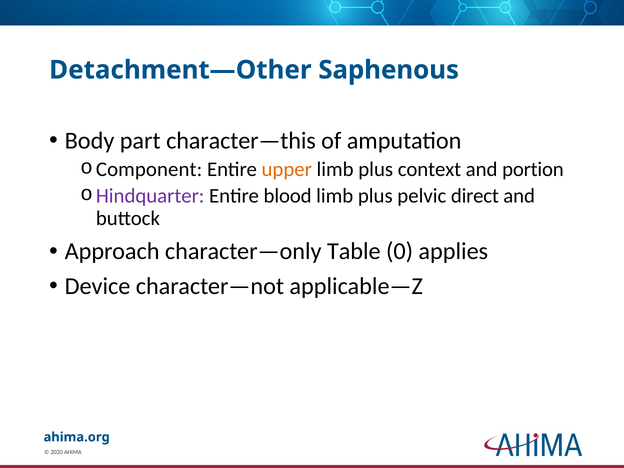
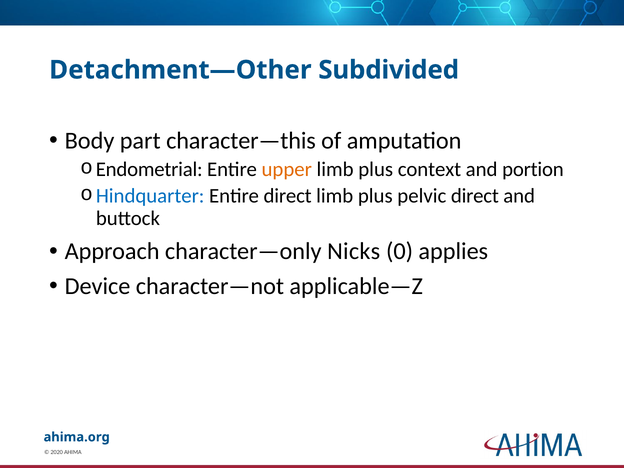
Saphenous: Saphenous -> Subdivided
Component: Component -> Endometrial
Hindquarter colour: purple -> blue
Entire blood: blood -> direct
Table: Table -> Nicks
